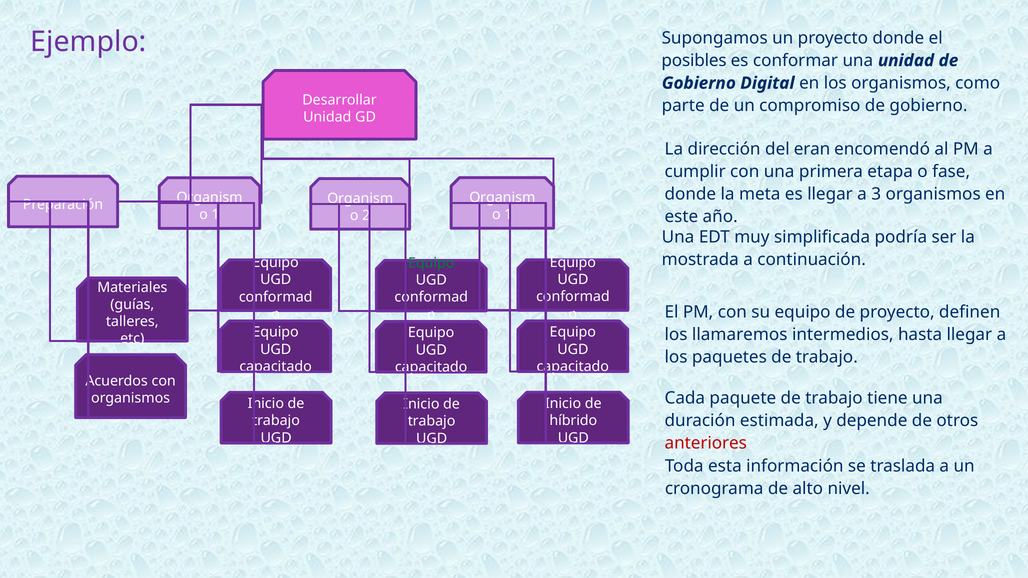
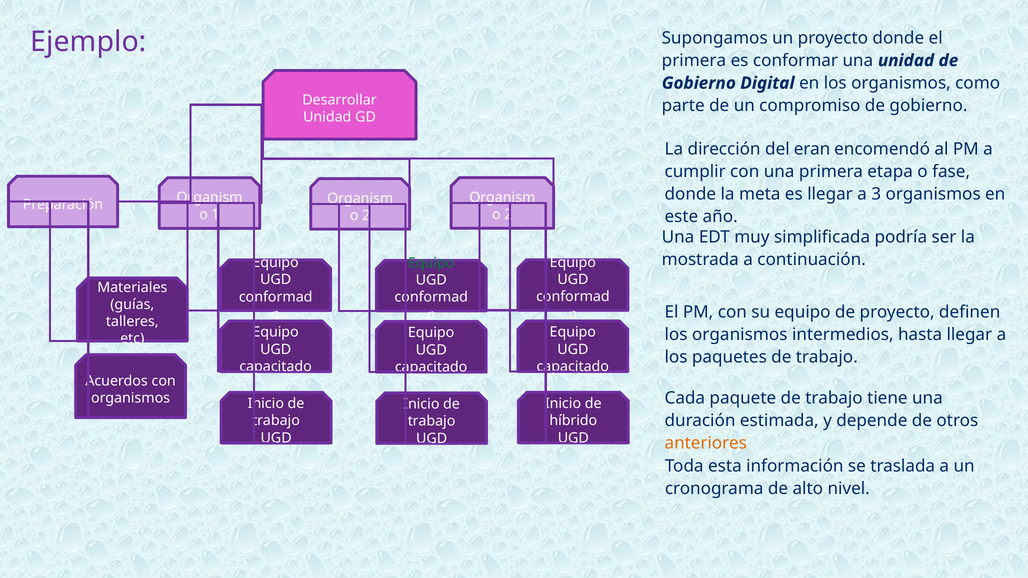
posibles at (694, 61): posibles -> primera
1 at (508, 215): 1 -> 2
llamaremos at (740, 335): llamaremos -> organismos
anteriores colour: red -> orange
